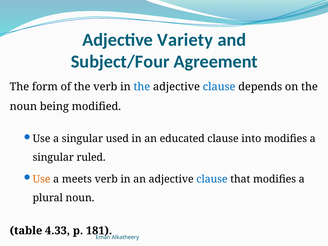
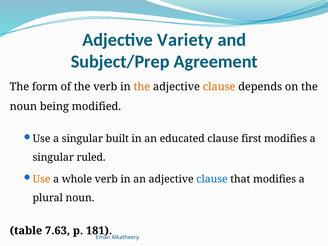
Subject/Four: Subject/Four -> Subject/Prep
the at (142, 87) colour: blue -> orange
clause at (219, 87) colour: blue -> orange
used: used -> built
into: into -> first
meets: meets -> whole
4.33: 4.33 -> 7.63
